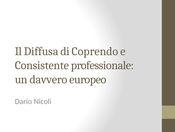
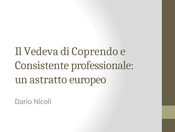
Diffusa: Diffusa -> Vedeva
davvero: davvero -> astratto
